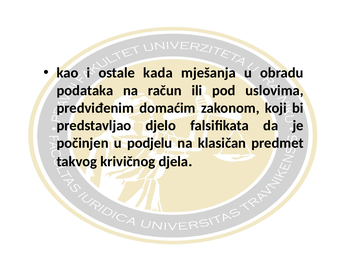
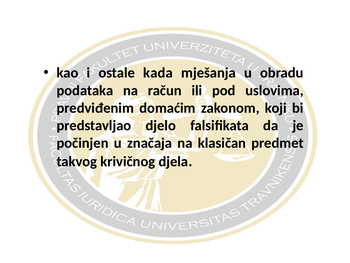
podjelu: podjelu -> značaja
